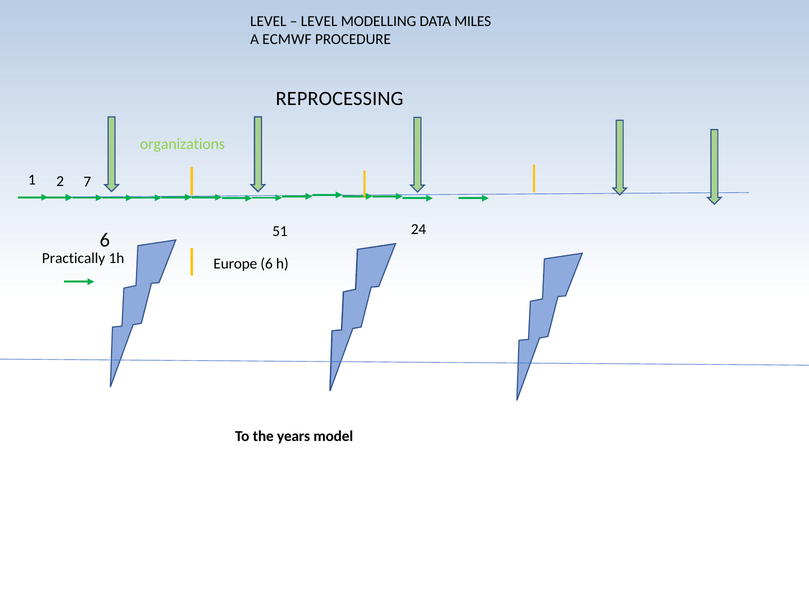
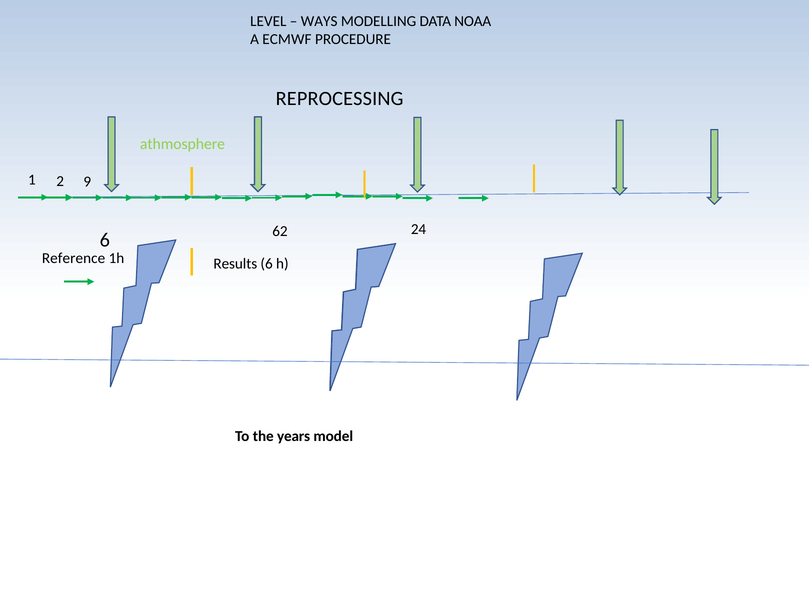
LEVEL at (319, 21): LEVEL -> WAYS
MILES: MILES -> NOAA
organizations: organizations -> athmosphere
7: 7 -> 9
51: 51 -> 62
Practically: Practically -> Reference
Europe: Europe -> Results
